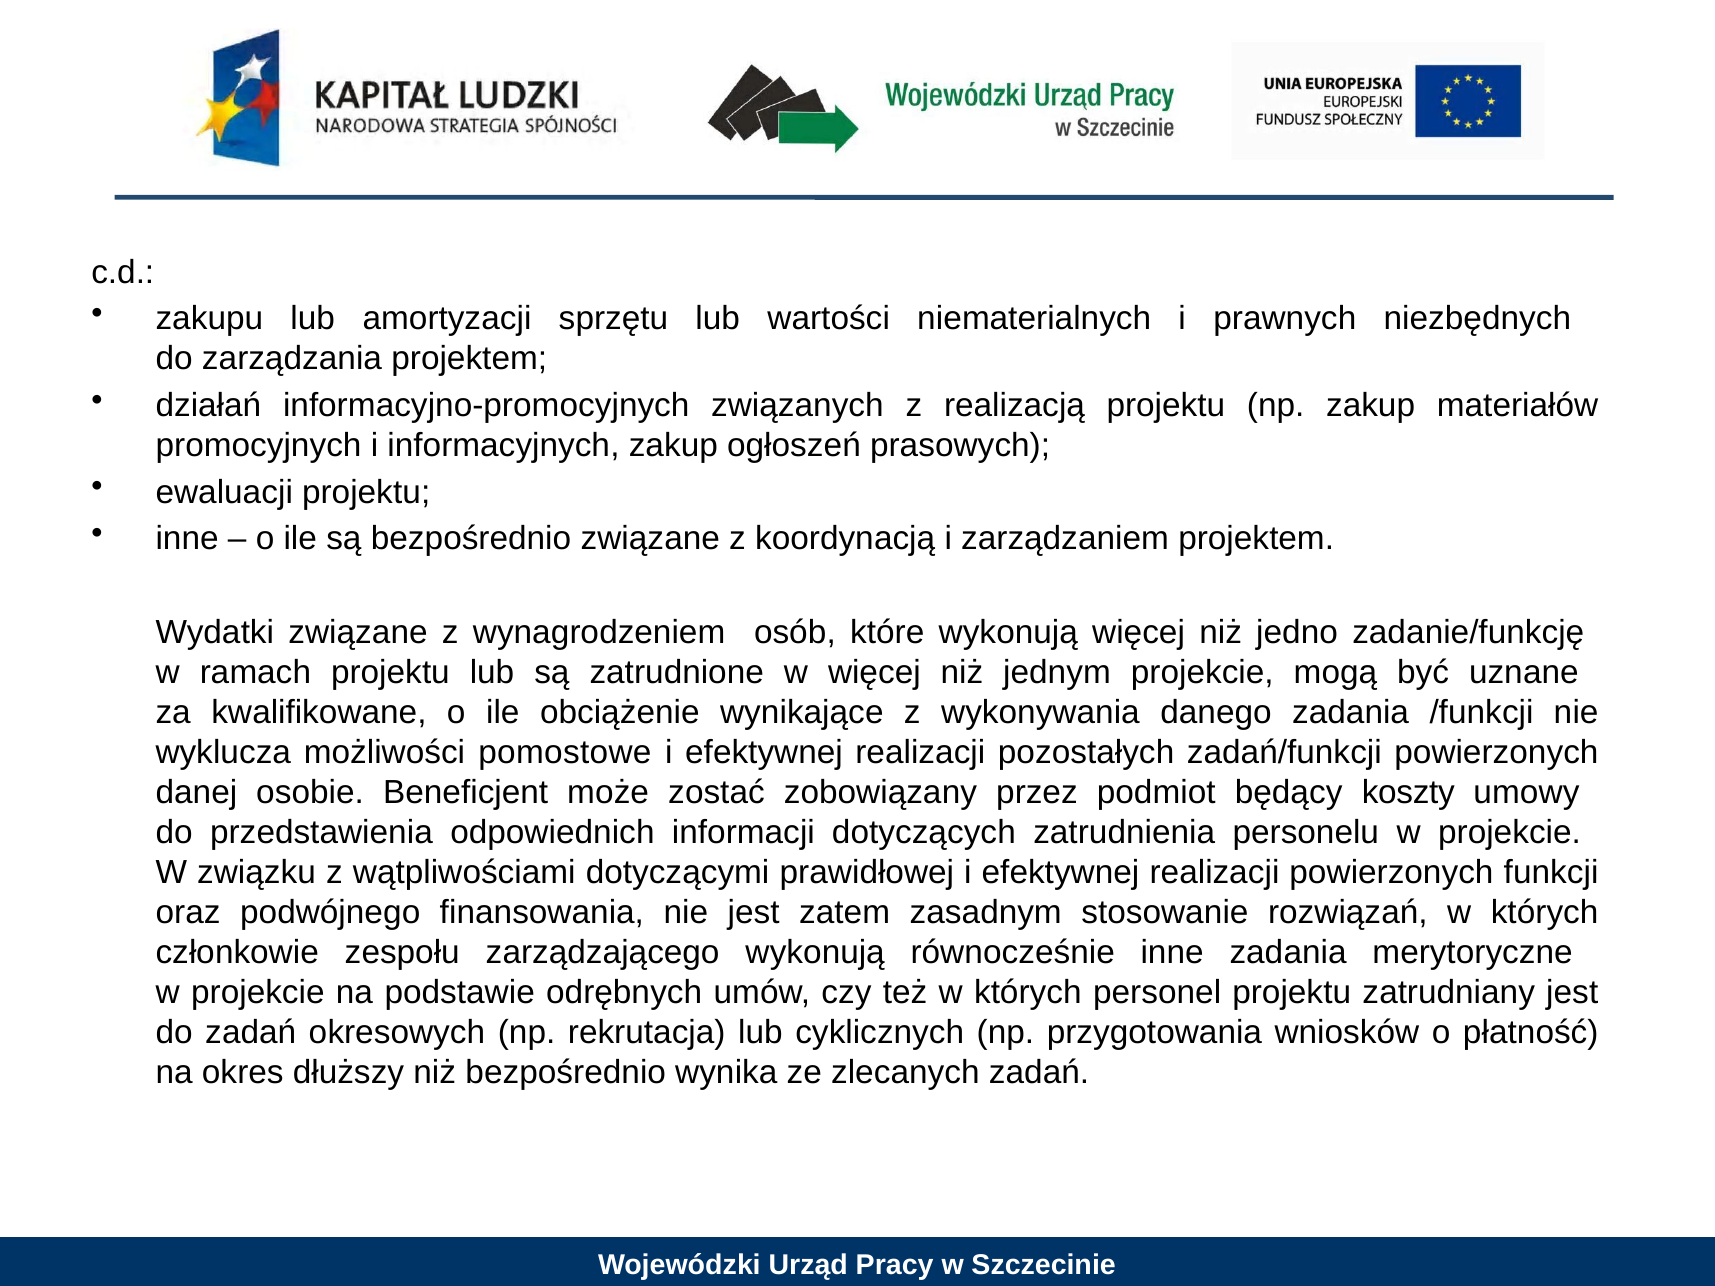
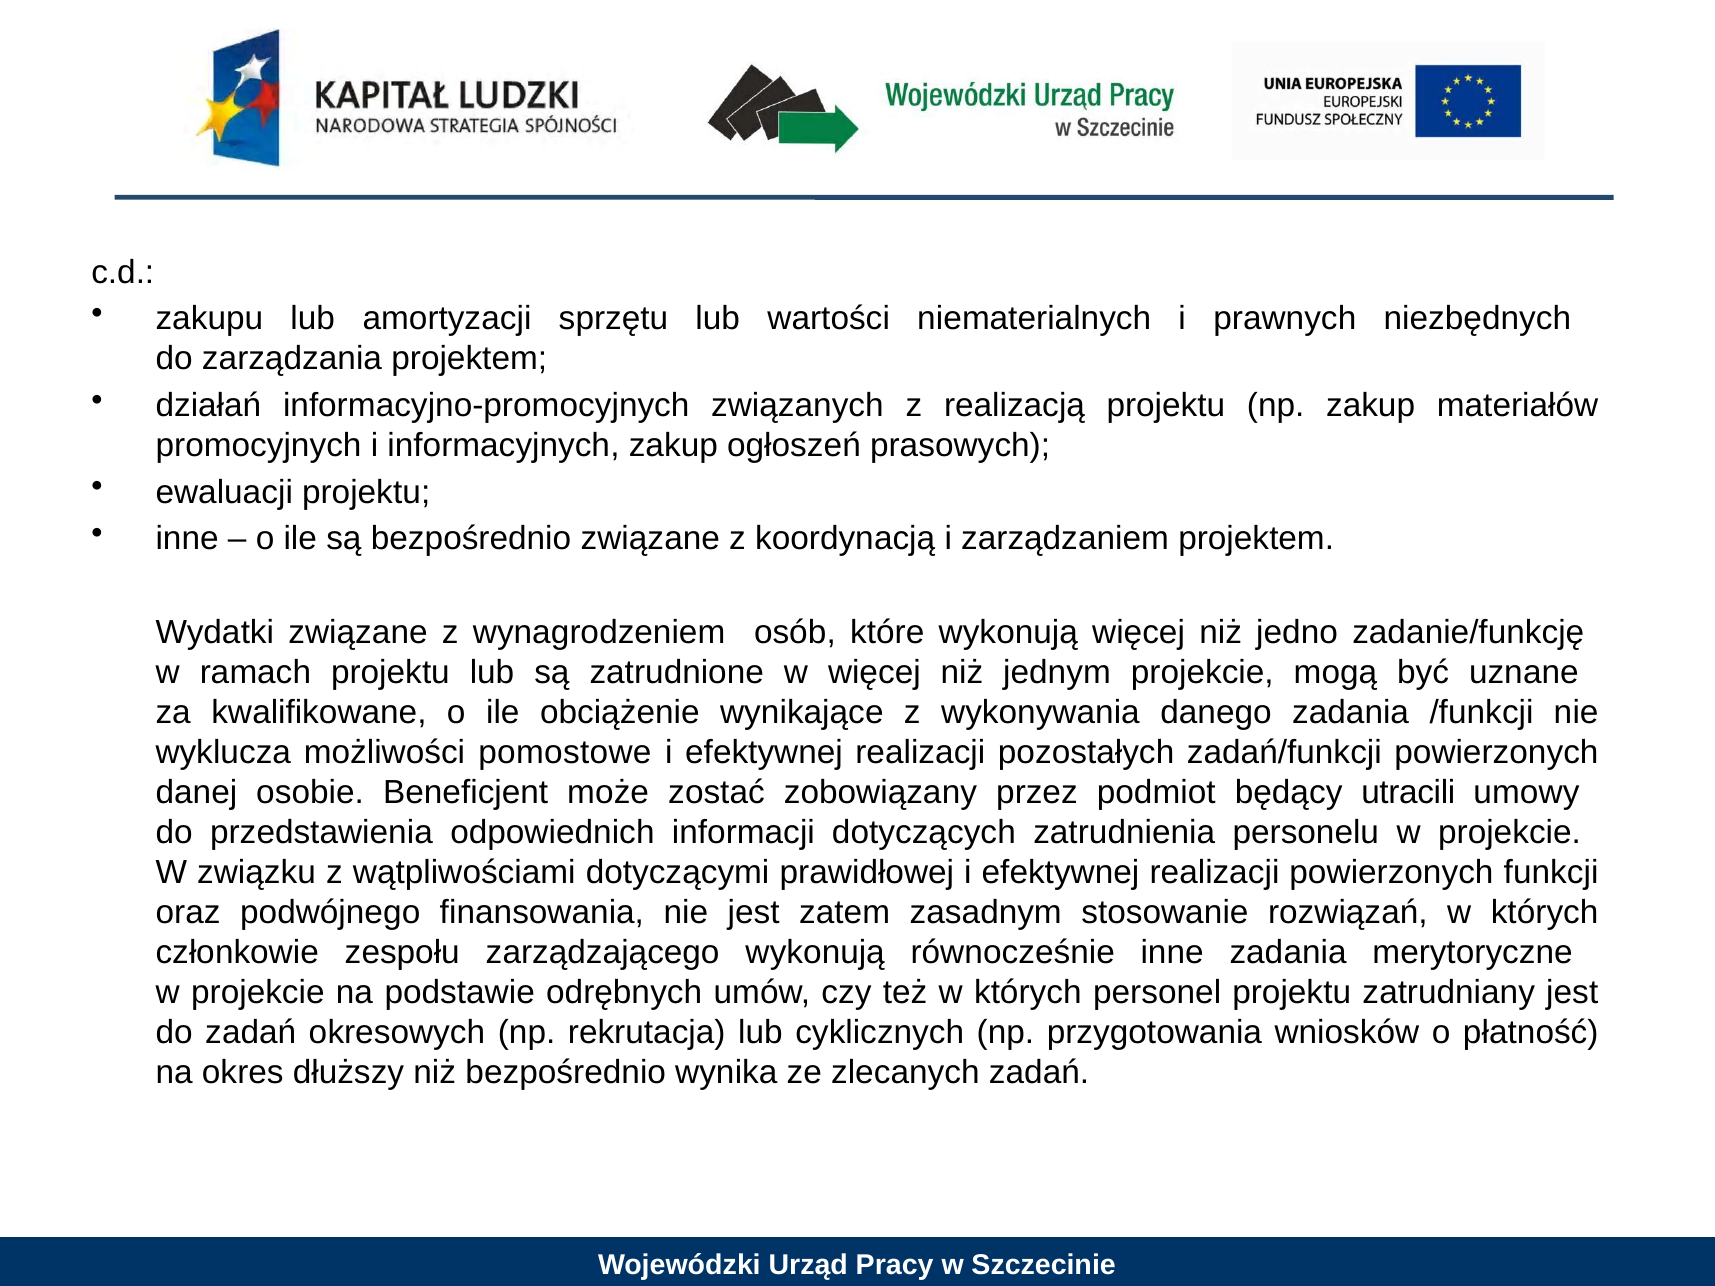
koszty: koszty -> utracili
